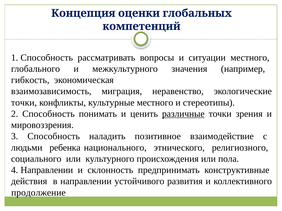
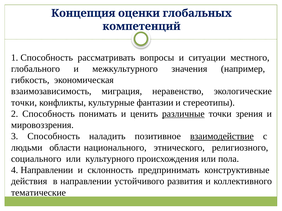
культурные местного: местного -> фантазии
взаимодействие underline: none -> present
ребенка: ребенка -> области
продолжение: продолжение -> тематические
